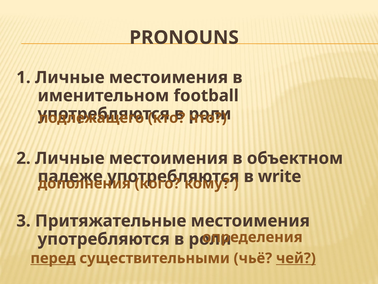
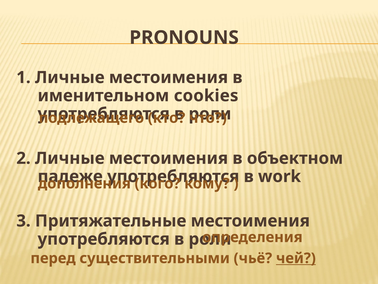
football: football -> cookies
write: write -> work
перед underline: present -> none
